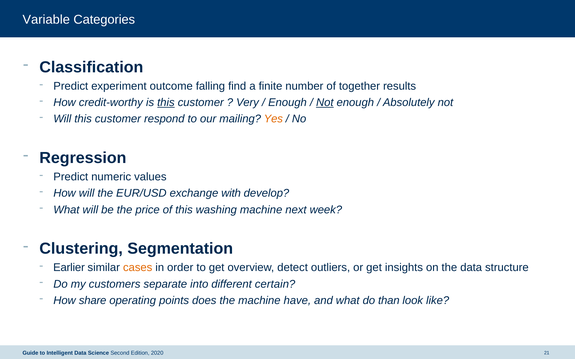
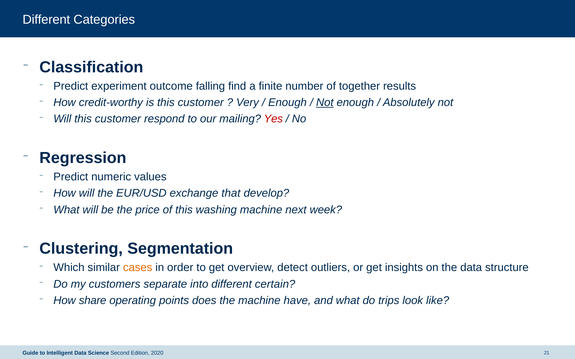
Variable at (46, 20): Variable -> Different
this at (166, 103) underline: present -> none
Yes colour: orange -> red
with: with -> that
Earlier: Earlier -> Which
than: than -> trips
